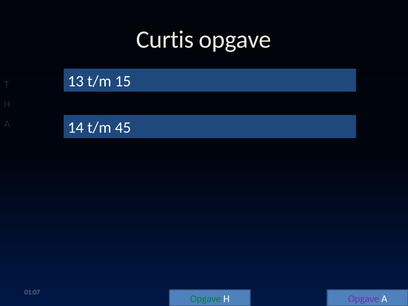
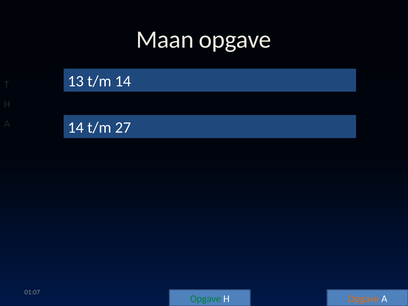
Curtis: Curtis -> Maan
t/m 15: 15 -> 14
45: 45 -> 27
Opgave at (364, 299) colour: purple -> orange
